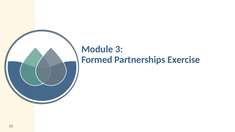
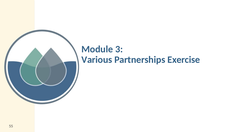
Formed: Formed -> Various
